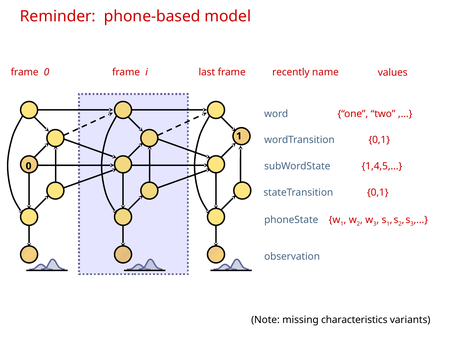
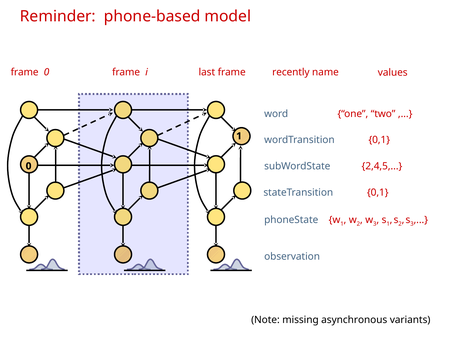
1,4,5: 1,4,5 -> 2,4,5
characteristics: characteristics -> asynchronous
